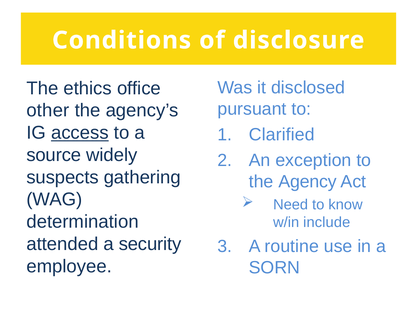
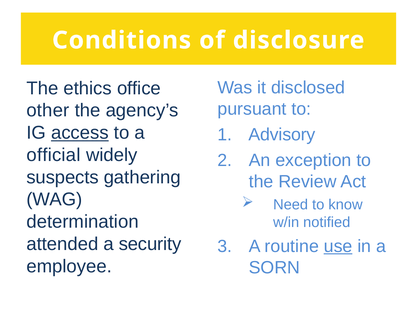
Clarified: Clarified -> Advisory
source: source -> official
Agency: Agency -> Review
include: include -> notified
use underline: none -> present
